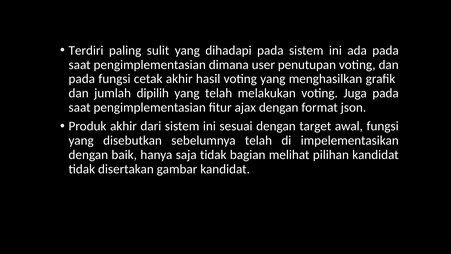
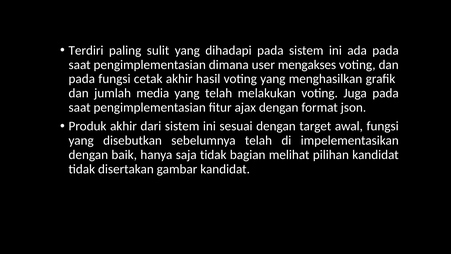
penutupan: penutupan -> mengakses
dipilih: dipilih -> media
